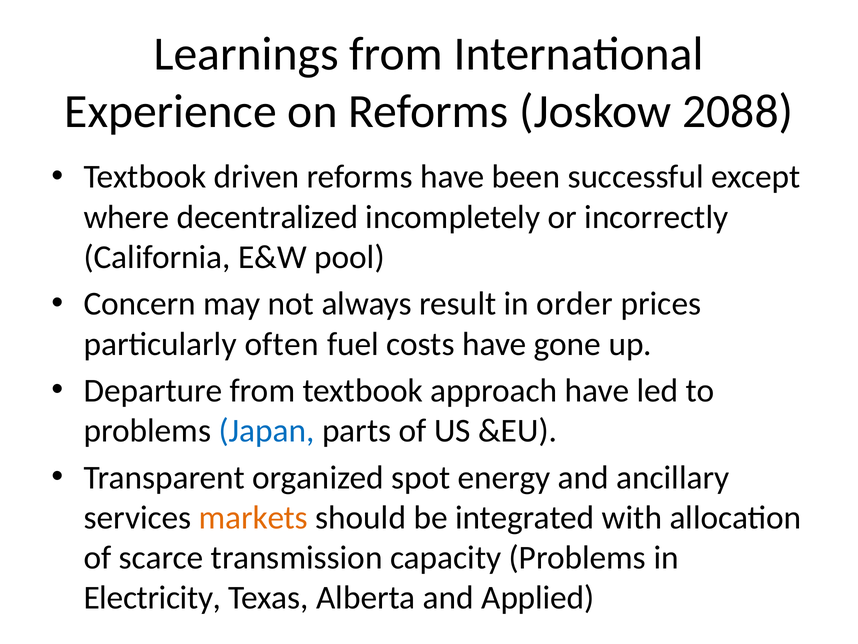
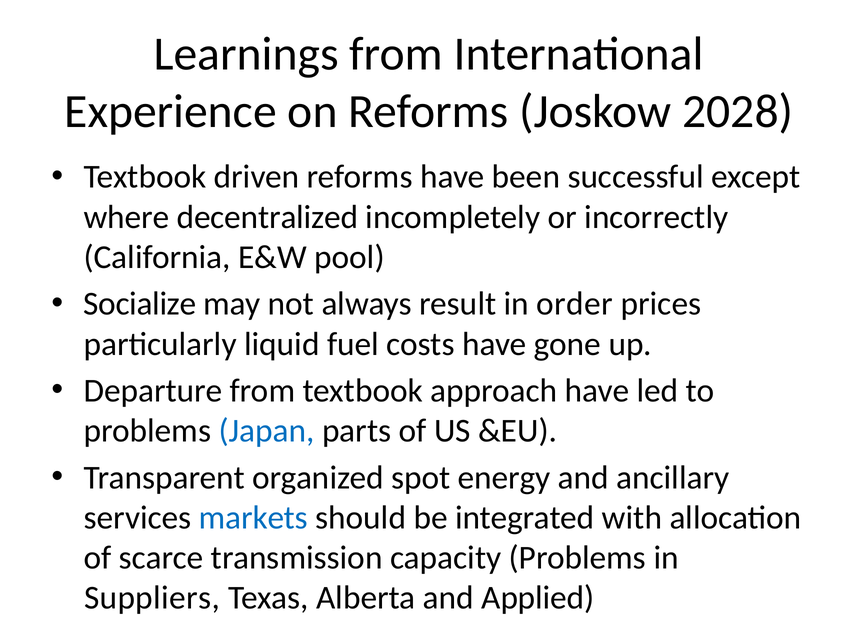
2088: 2088 -> 2028
Concern: Concern -> Socialize
often: often -> liquid
markets colour: orange -> blue
Electricity: Electricity -> Suppliers
